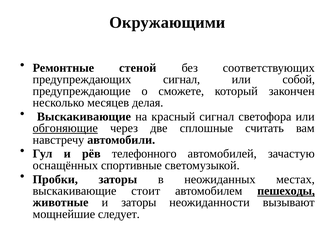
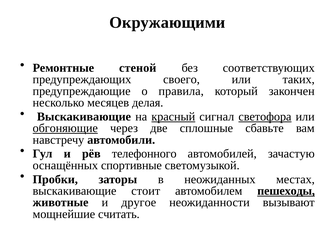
предупреждающих сигнал: сигнал -> своего
собой: собой -> таких
сможете: сможете -> правила
красный underline: none -> present
светофора underline: none -> present
считать: считать -> сбавьте
и заторы: заторы -> другое
следует: следует -> считать
